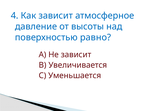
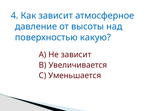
равно: равно -> какую
